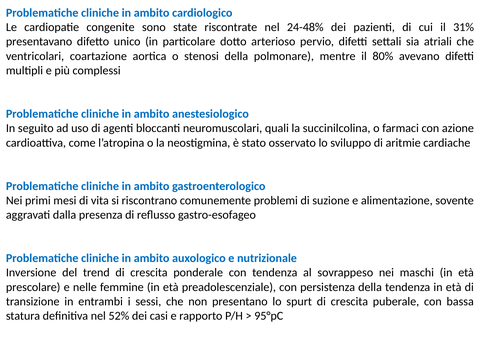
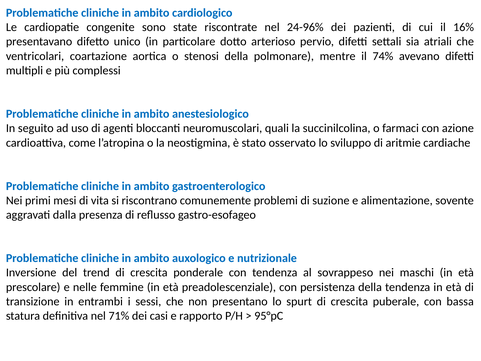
24-48%: 24-48% -> 24-96%
31%: 31% -> 16%
80%: 80% -> 74%
52%: 52% -> 71%
